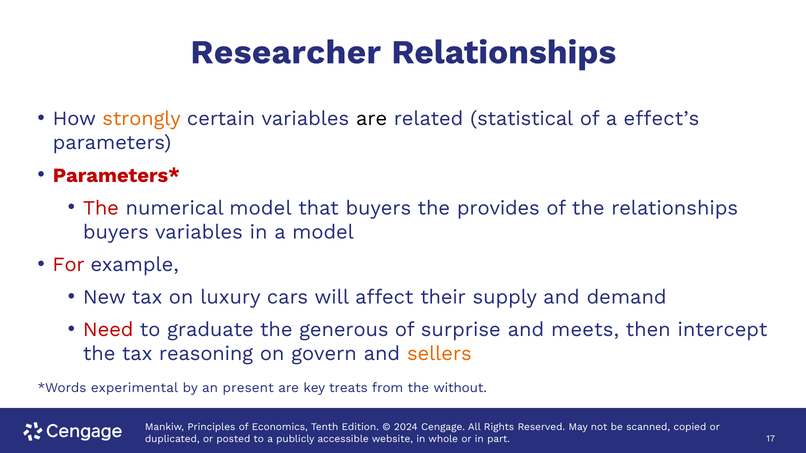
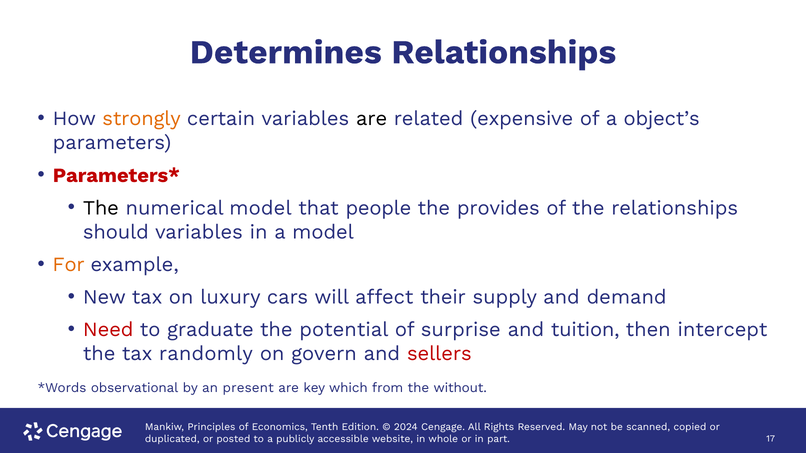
Researcher: Researcher -> Determines
statistical: statistical -> expensive
effect’s: effect’s -> object’s
The at (101, 208) colour: red -> black
that buyers: buyers -> people
buyers at (116, 232): buyers -> should
For colour: red -> orange
generous: generous -> potential
meets: meets -> tuition
reasoning: reasoning -> randomly
sellers colour: orange -> red
experimental: experimental -> observational
treats: treats -> which
